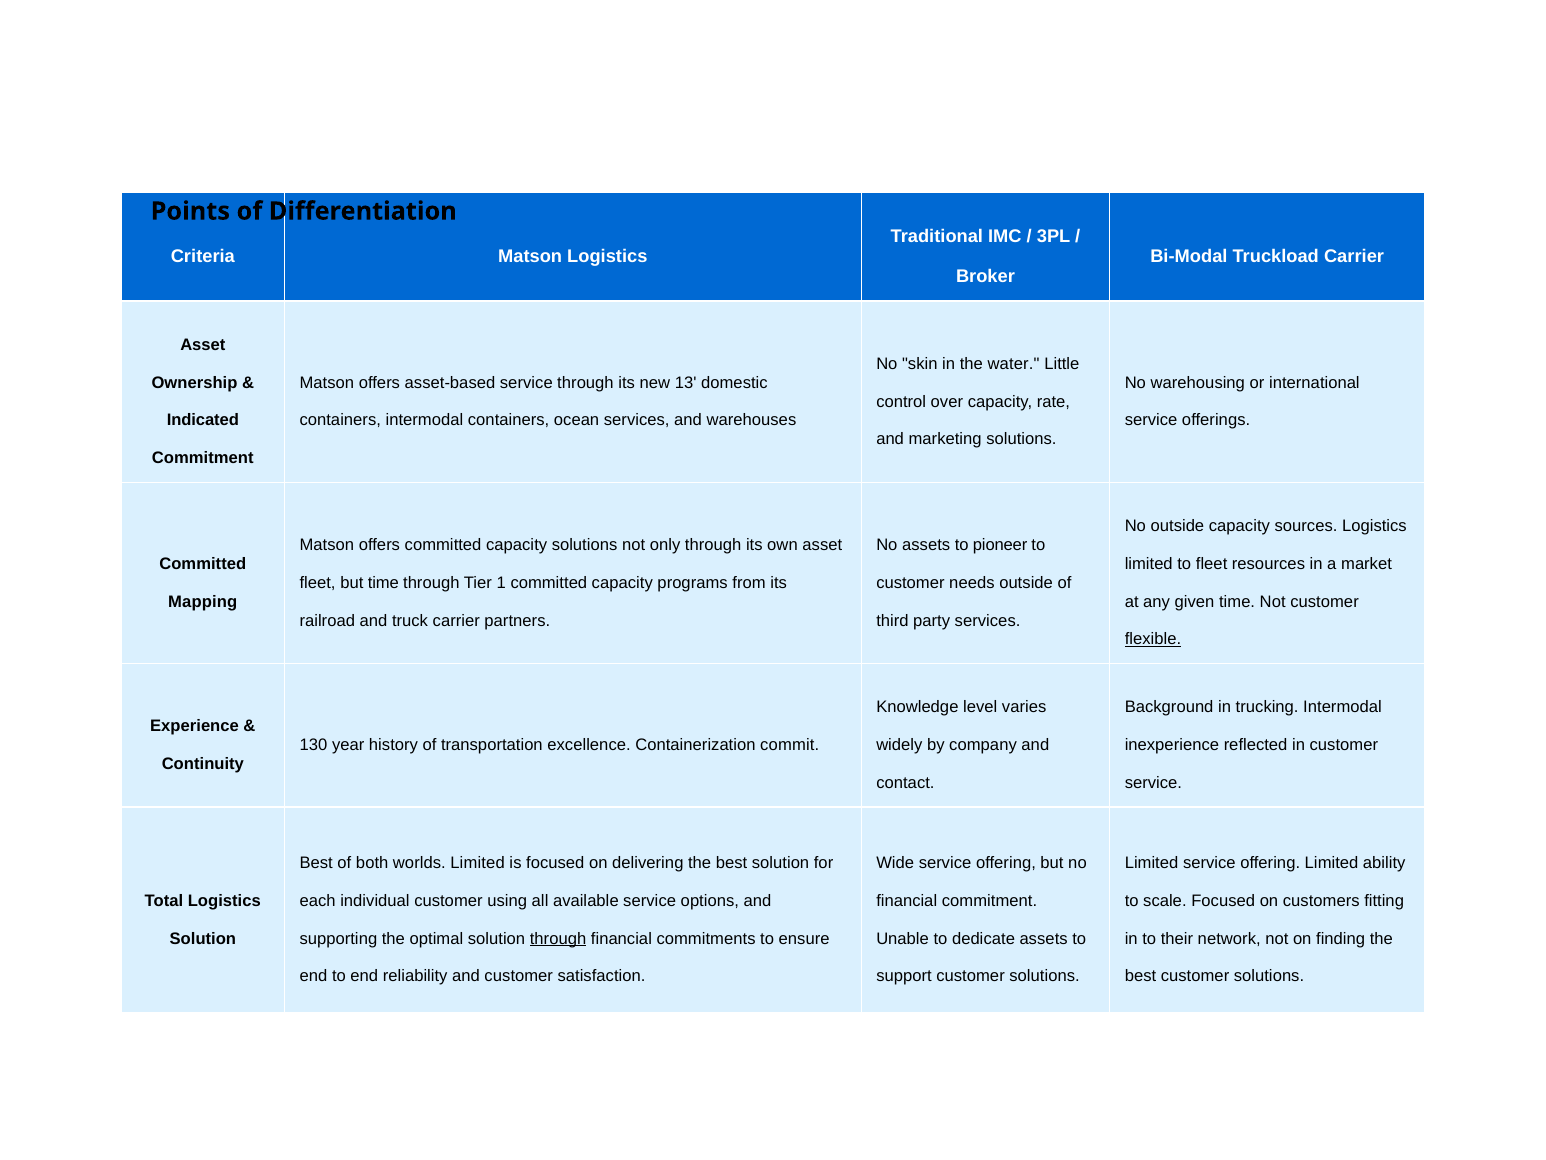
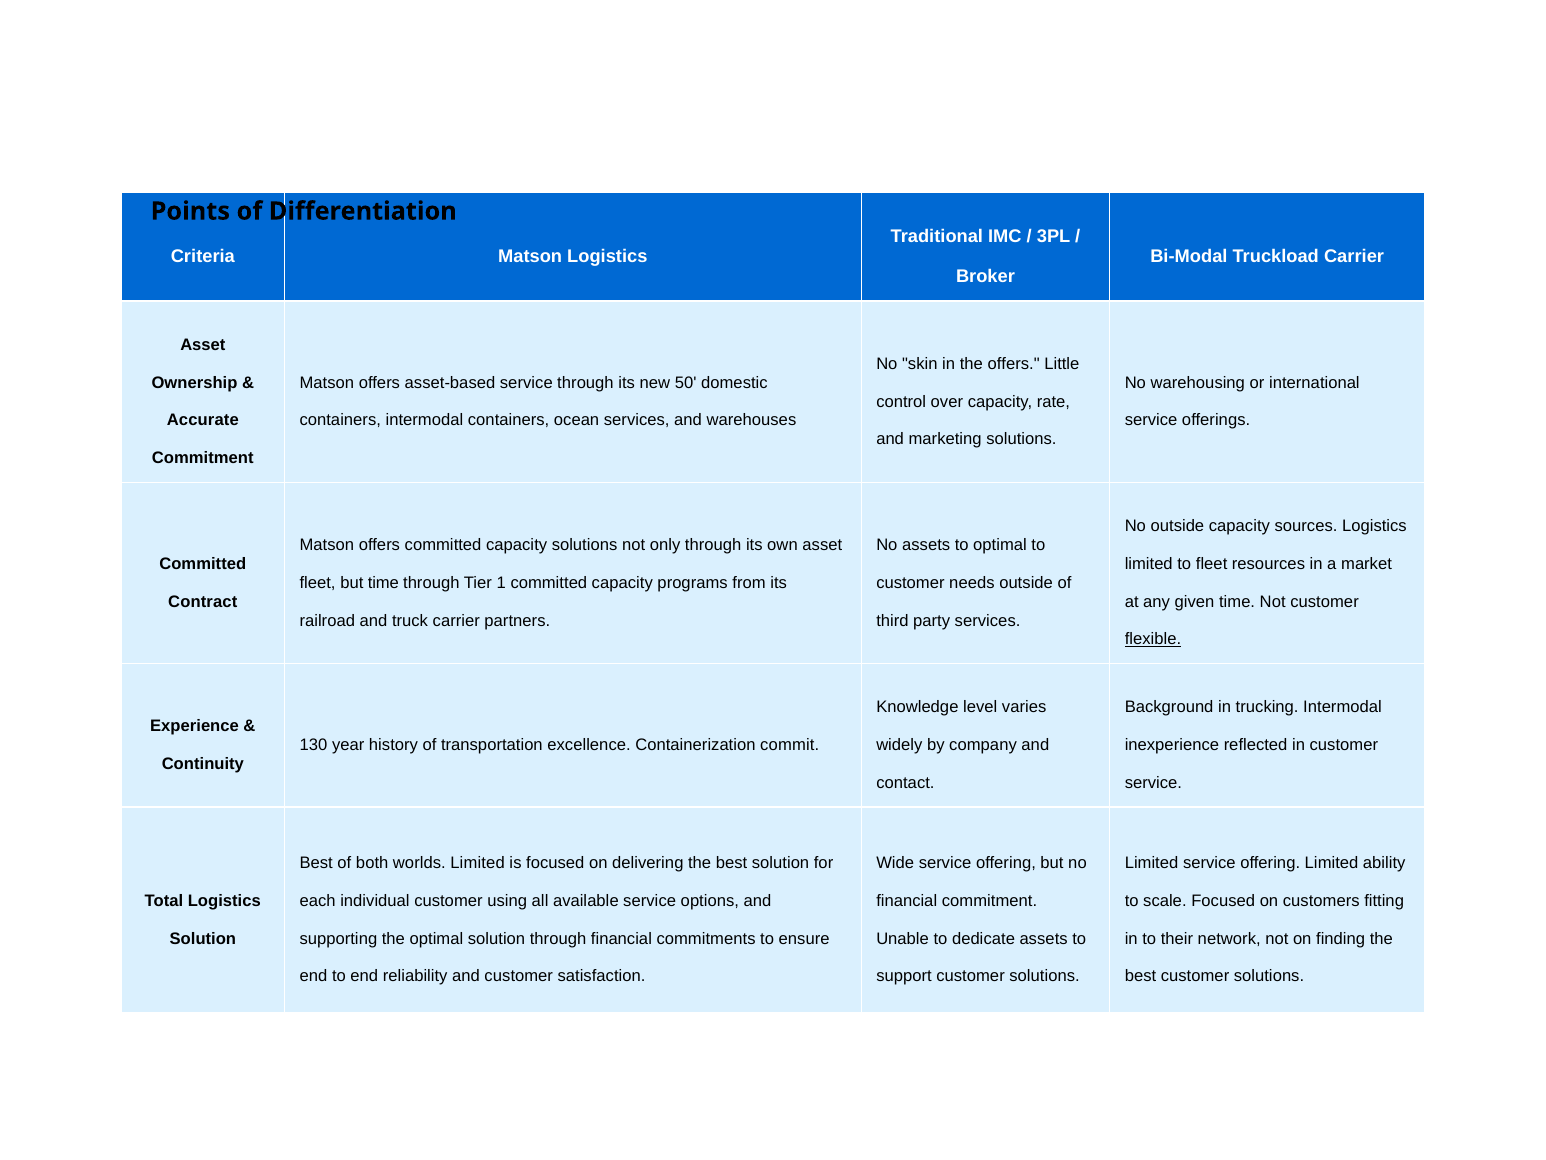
the water: water -> offers
13: 13 -> 50
Indicated: Indicated -> Accurate
to pioneer: pioneer -> optimal
Mapping: Mapping -> Contract
through at (558, 938) underline: present -> none
